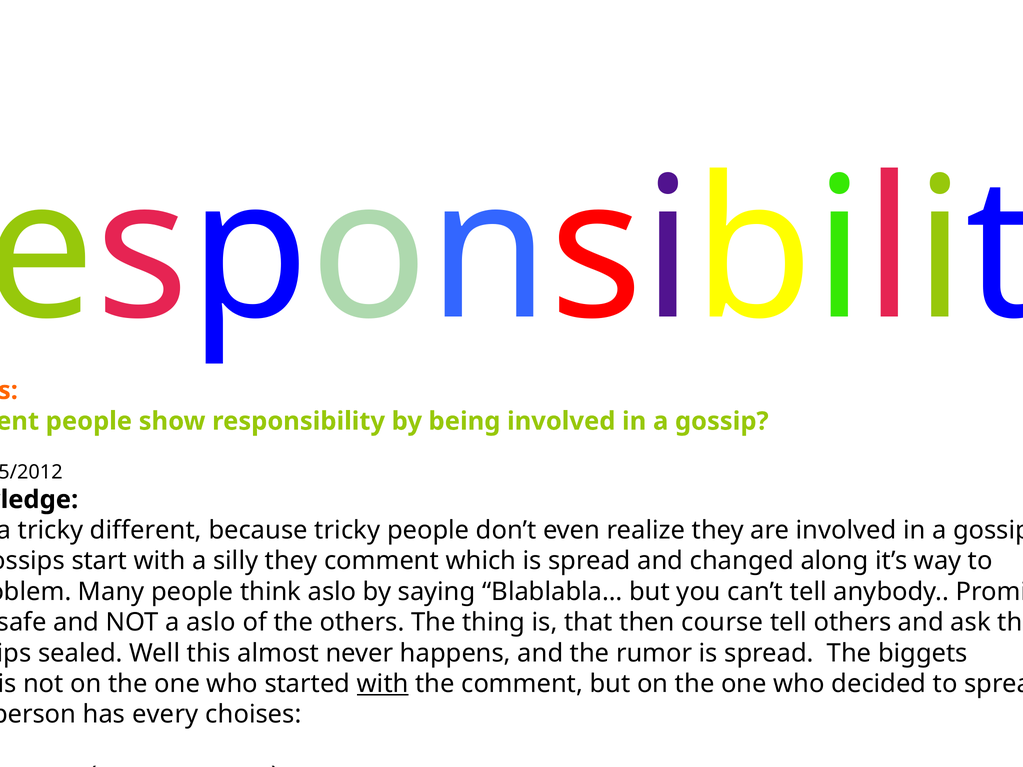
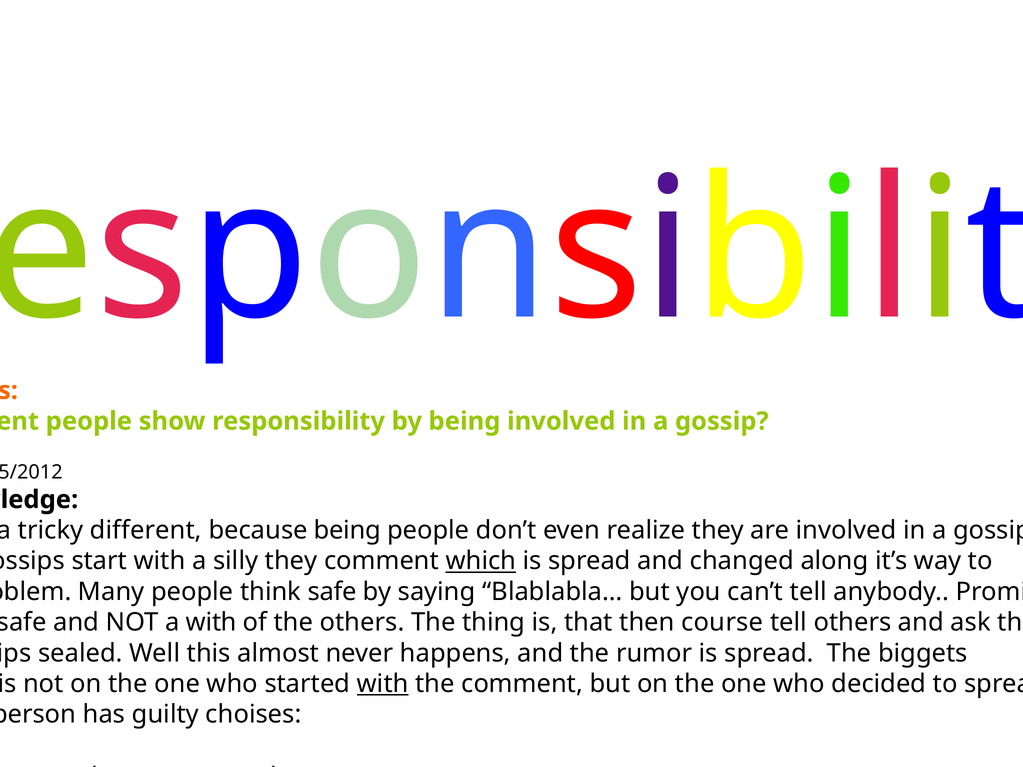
because tricky: tricky -> being
which at (481, 561) underline: none -> present
think aslo: aslo -> safe
a aslo: aslo -> with
has every: every -> guilty
